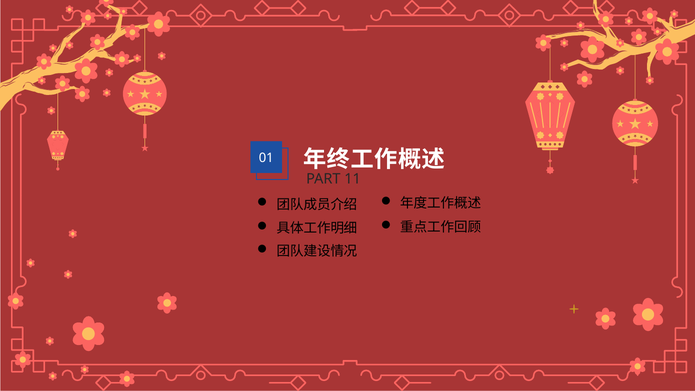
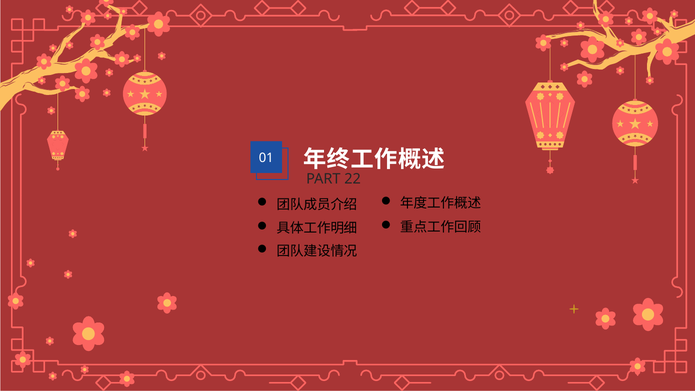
11: 11 -> 22
